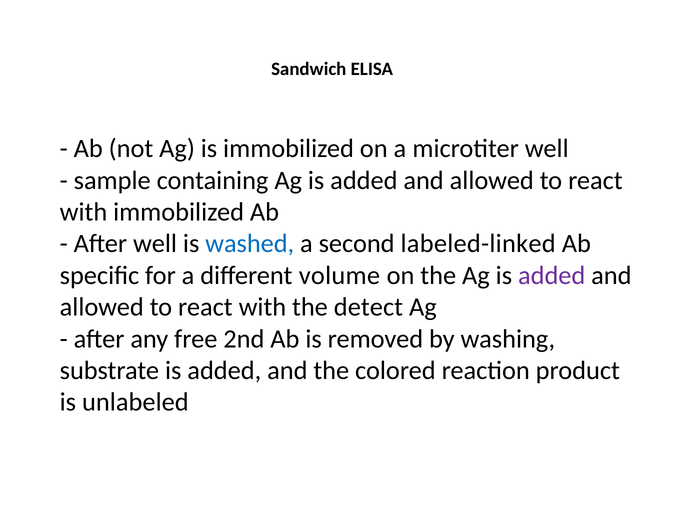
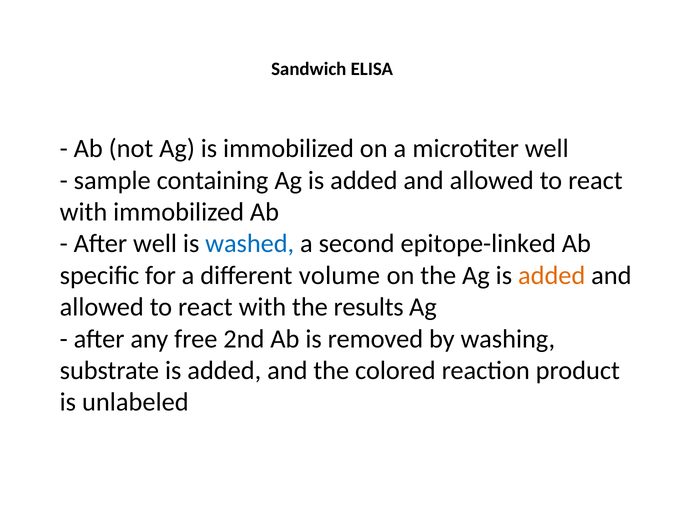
labeled-linked: labeled-linked -> epitope-linked
added at (552, 276) colour: purple -> orange
detect: detect -> results
